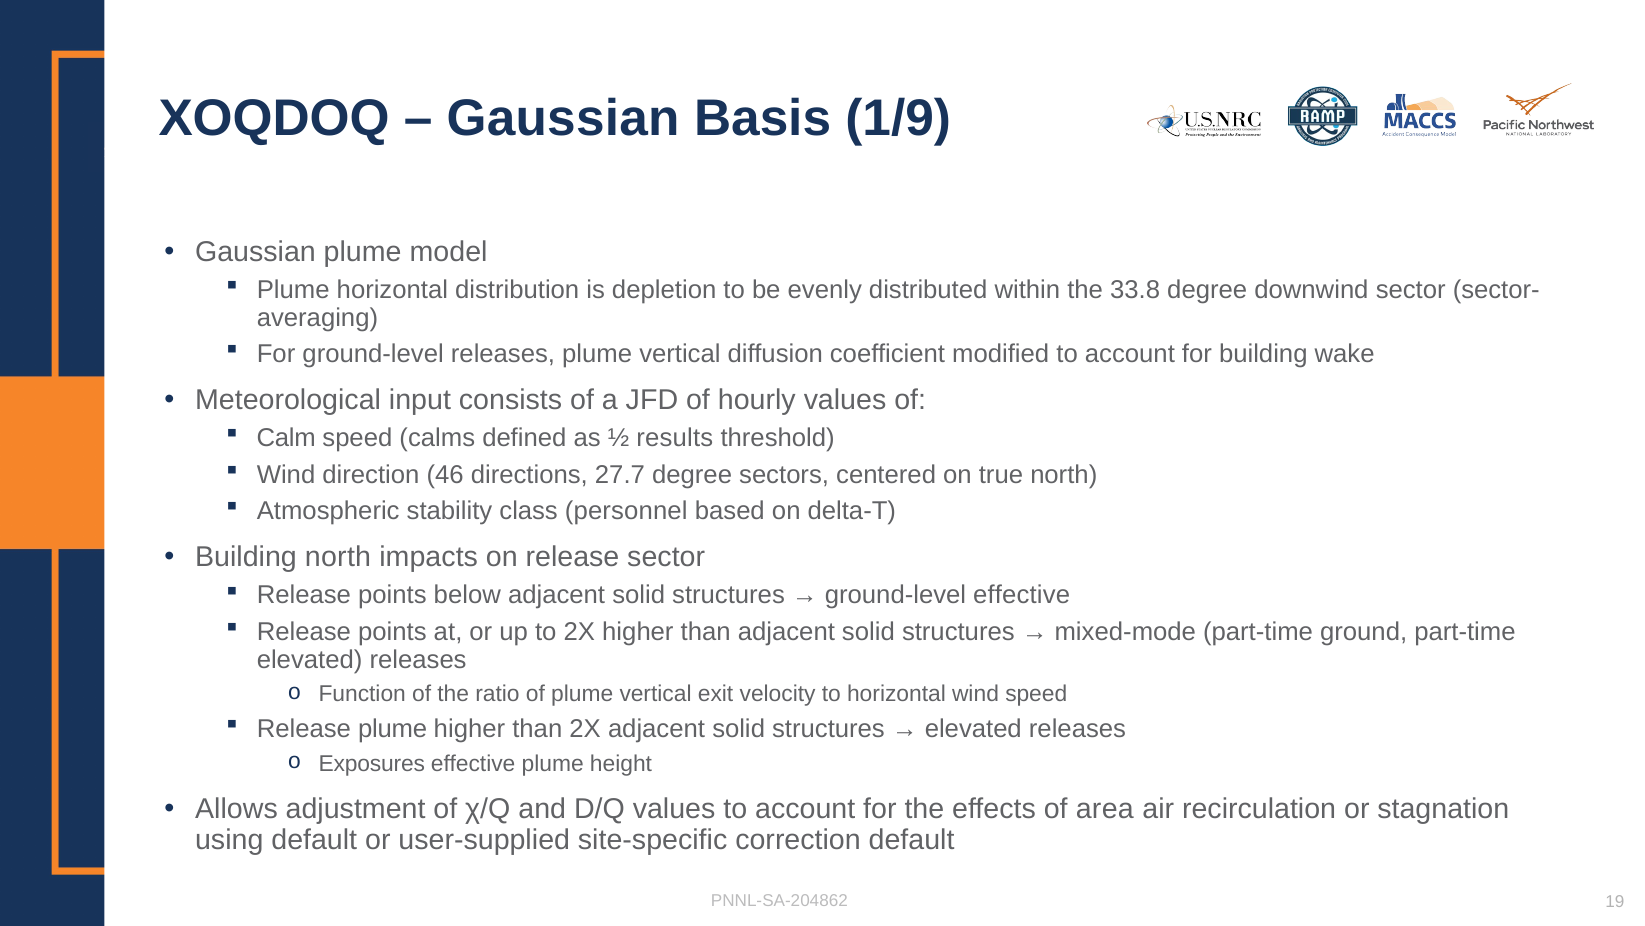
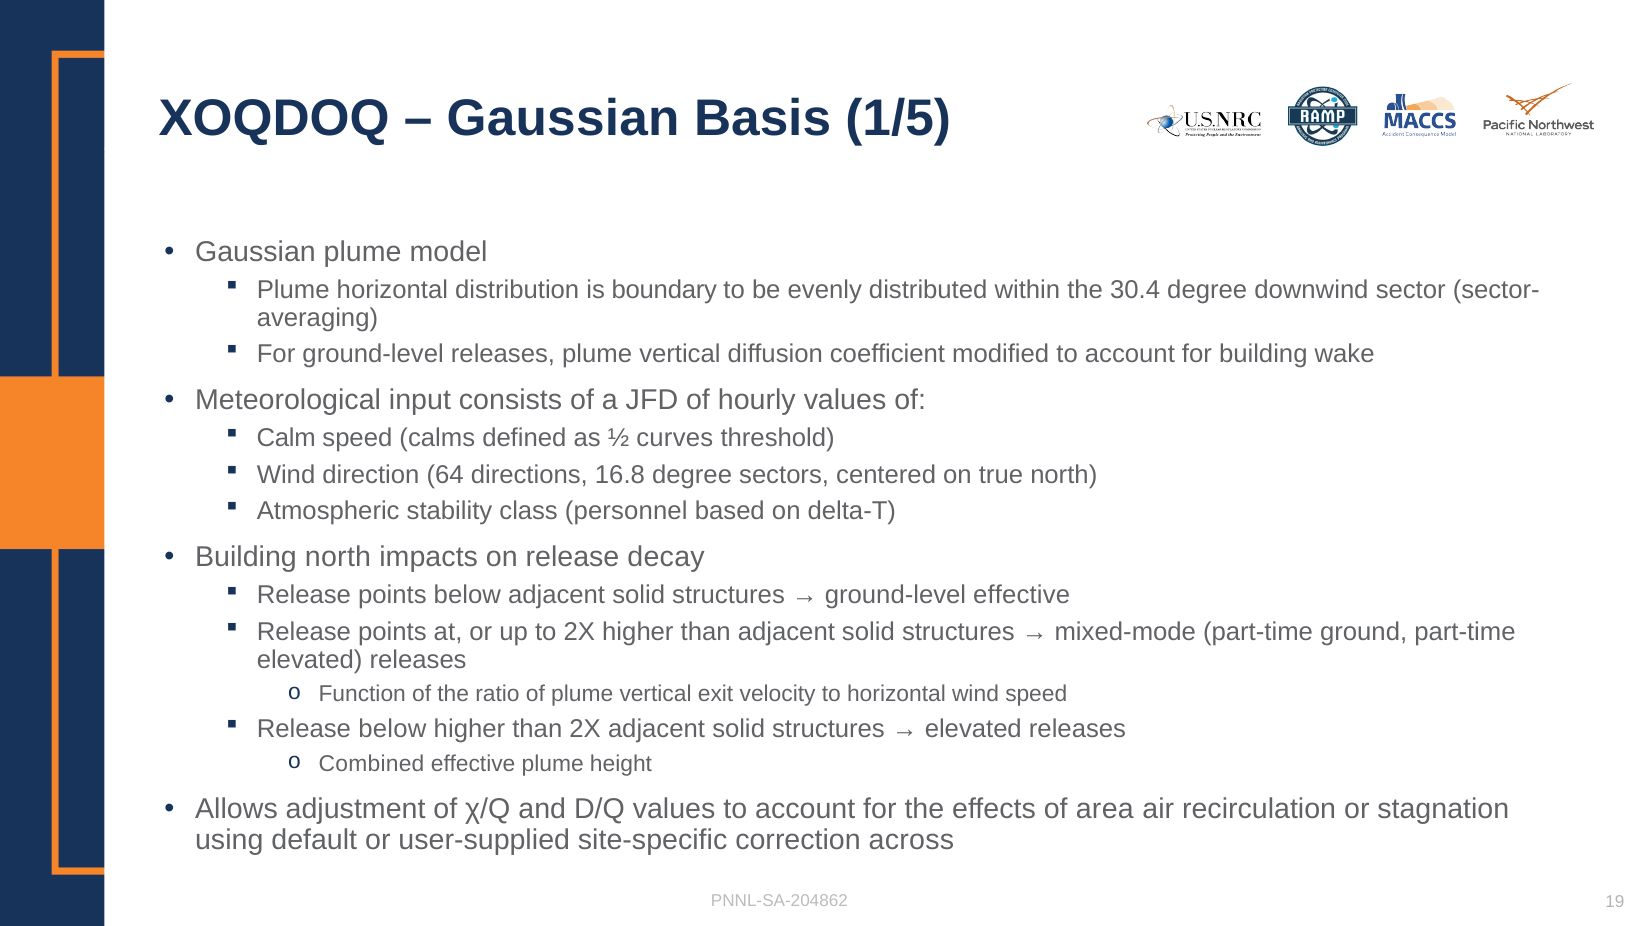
1/9: 1/9 -> 1/5
depletion: depletion -> boundary
33.8: 33.8 -> 30.4
results: results -> curves
46: 46 -> 64
27.7: 27.7 -> 16.8
release sector: sector -> decay
Release plume: plume -> below
Exposures: Exposures -> Combined
correction default: default -> across
